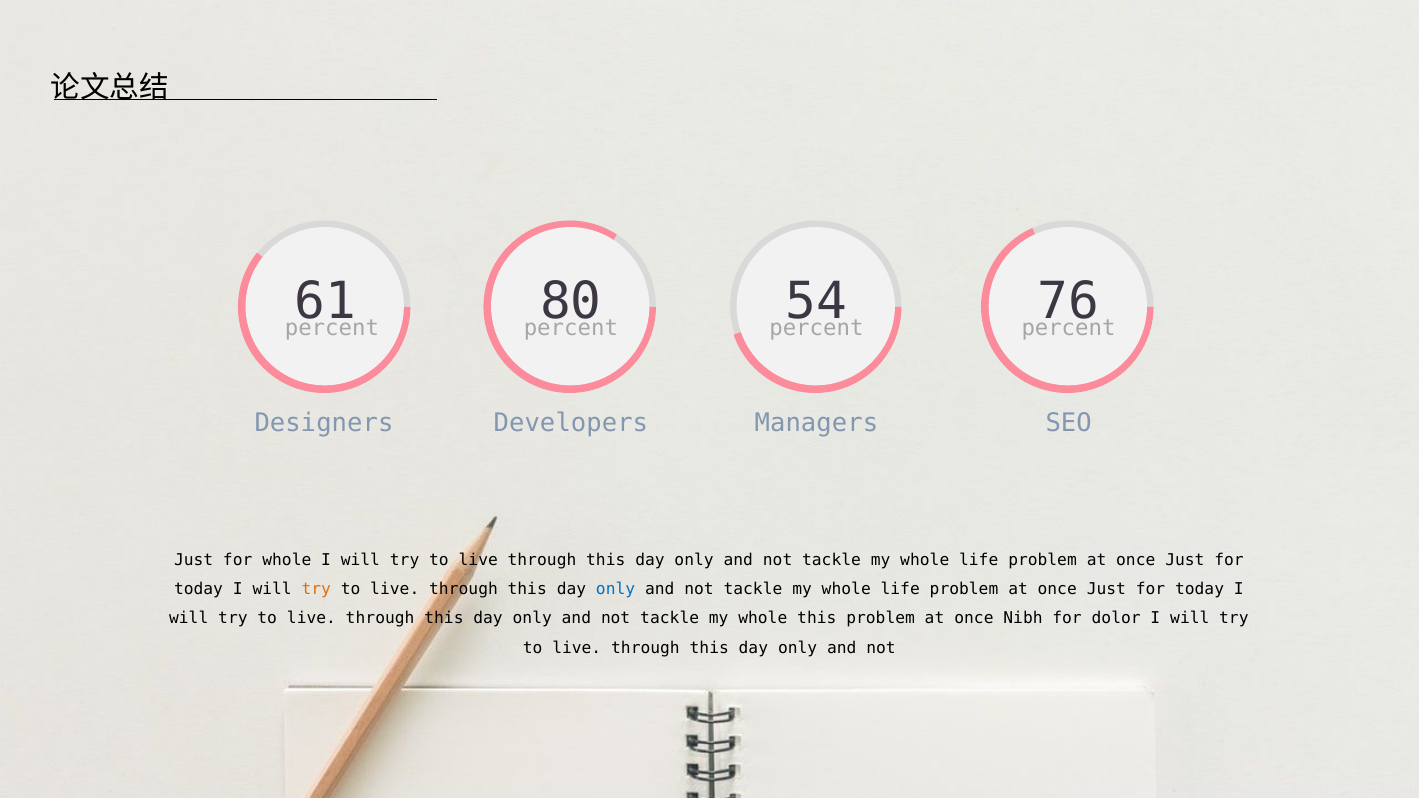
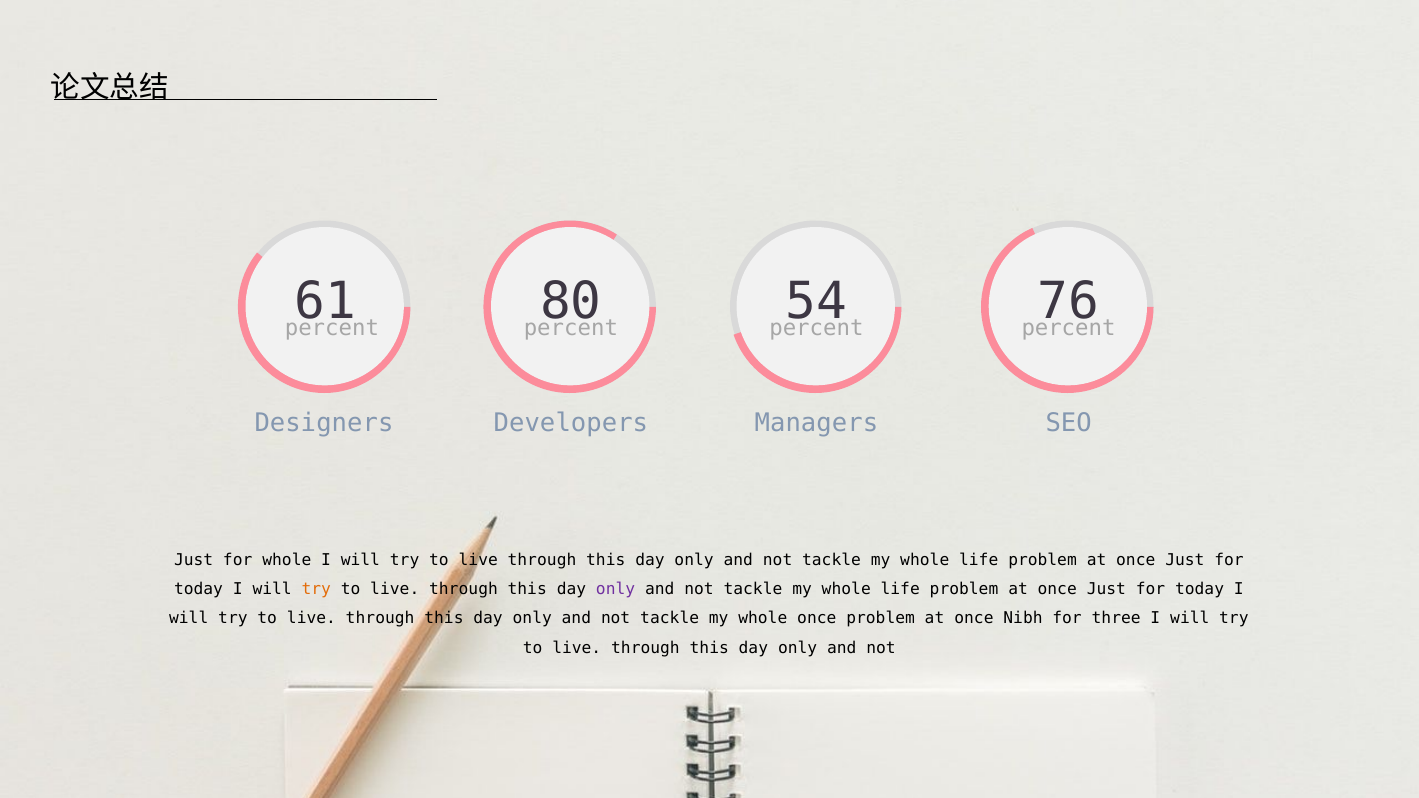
only at (616, 589) colour: blue -> purple
whole this: this -> once
dolor: dolor -> three
